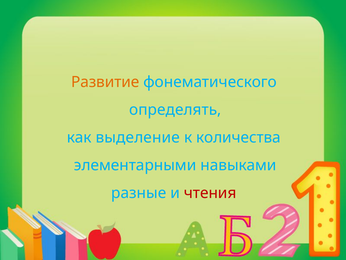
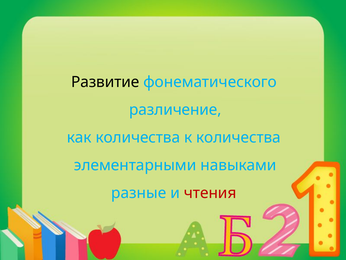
Развитие colour: orange -> black
определять: определять -> различение
как выделение: выделение -> количества
